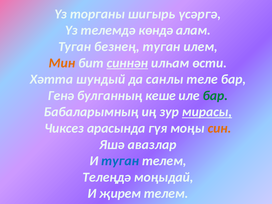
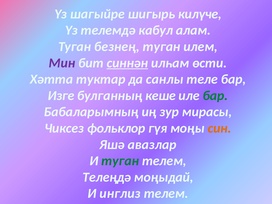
торганы: торганы -> шагыйре
үсәргә: үсәргә -> килүче
көндә: көндә -> кабул
Мин colour: orange -> purple
шундый: шундый -> туктар
Генә: Генә -> Изге
мирасы underline: present -> none
арасында: арасында -> фольклор
туган at (120, 161) colour: blue -> green
җирем: җирем -> инглиз
